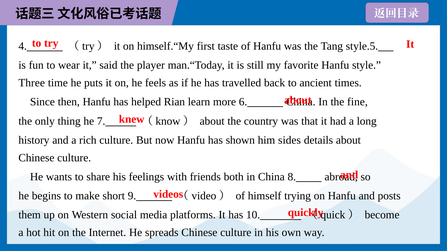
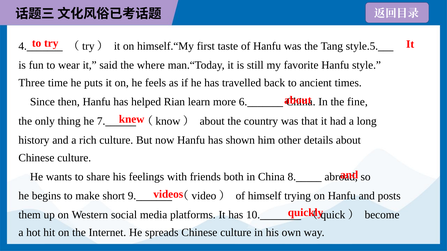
player: player -> where
sides: sides -> other
